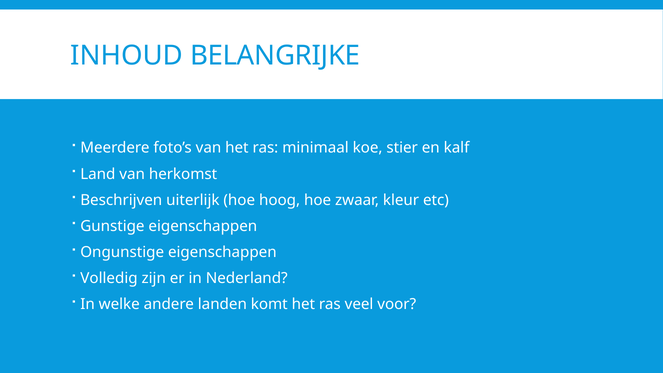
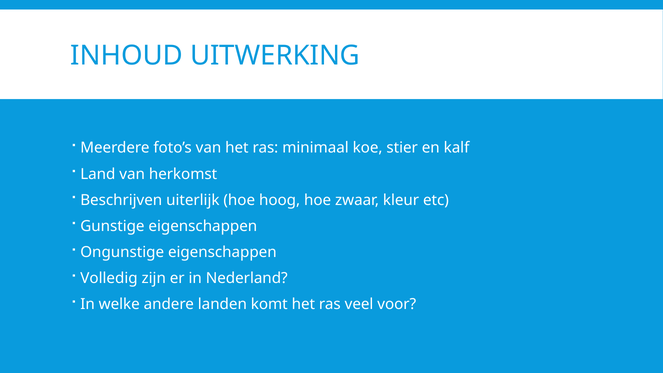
BELANGRIJKE: BELANGRIJKE -> UITWERKING
